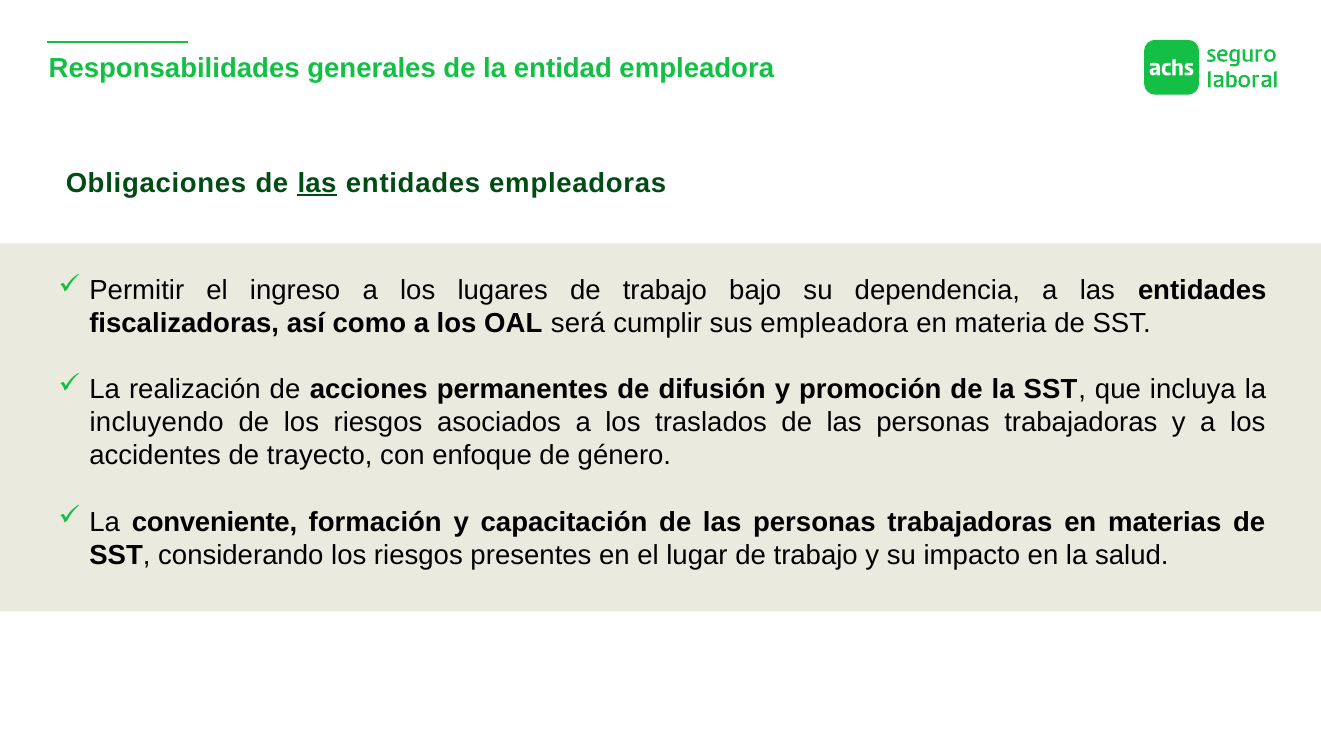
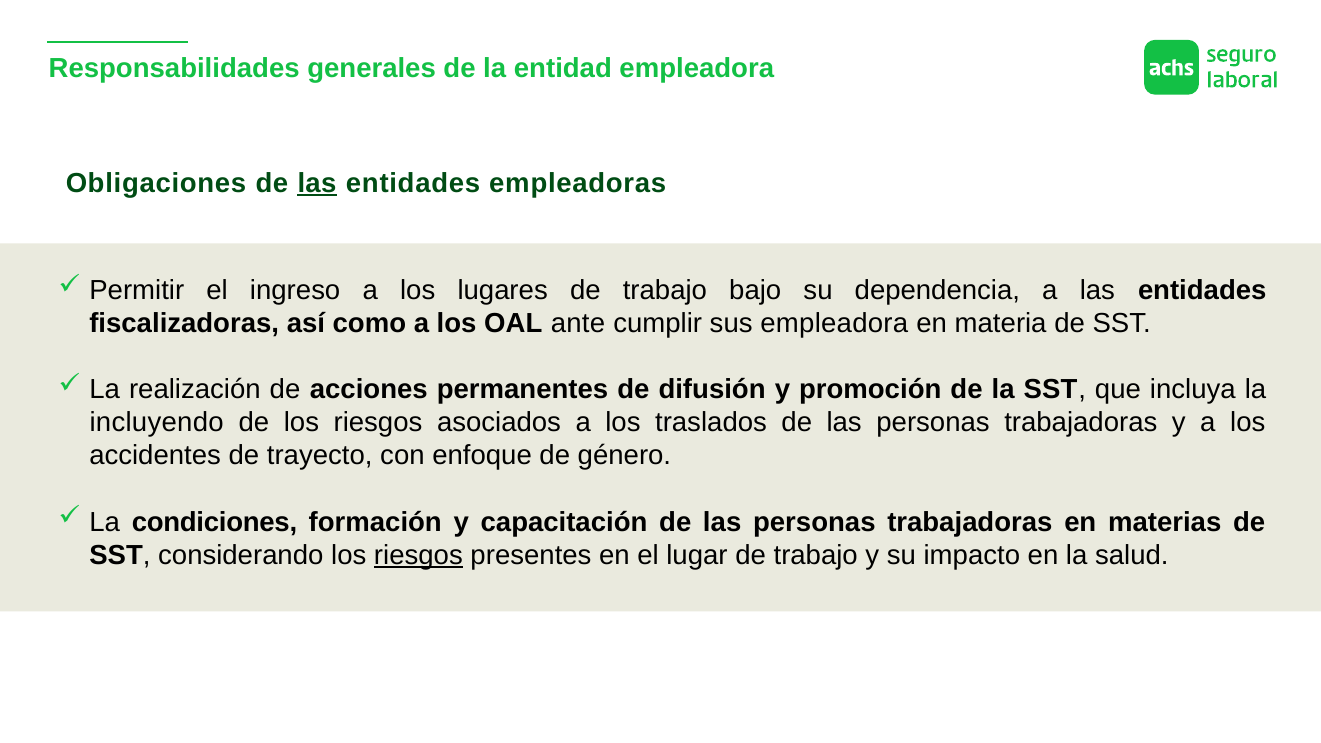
será: será -> ante
conveniente: conveniente -> condiciones
riesgos at (418, 555) underline: none -> present
